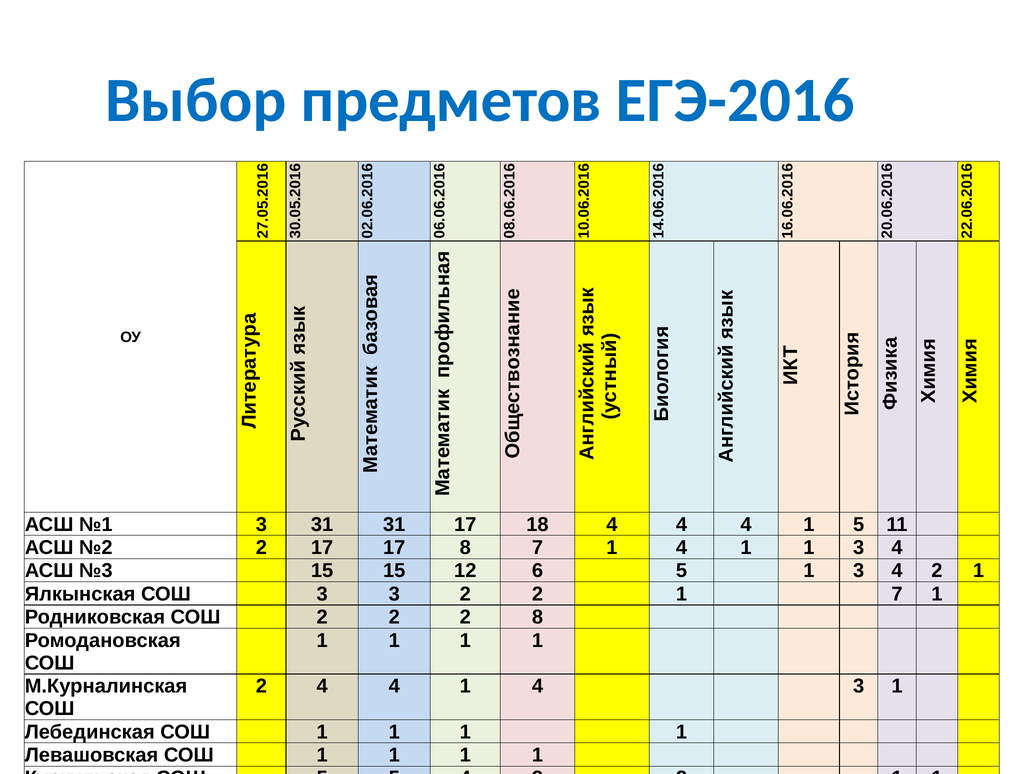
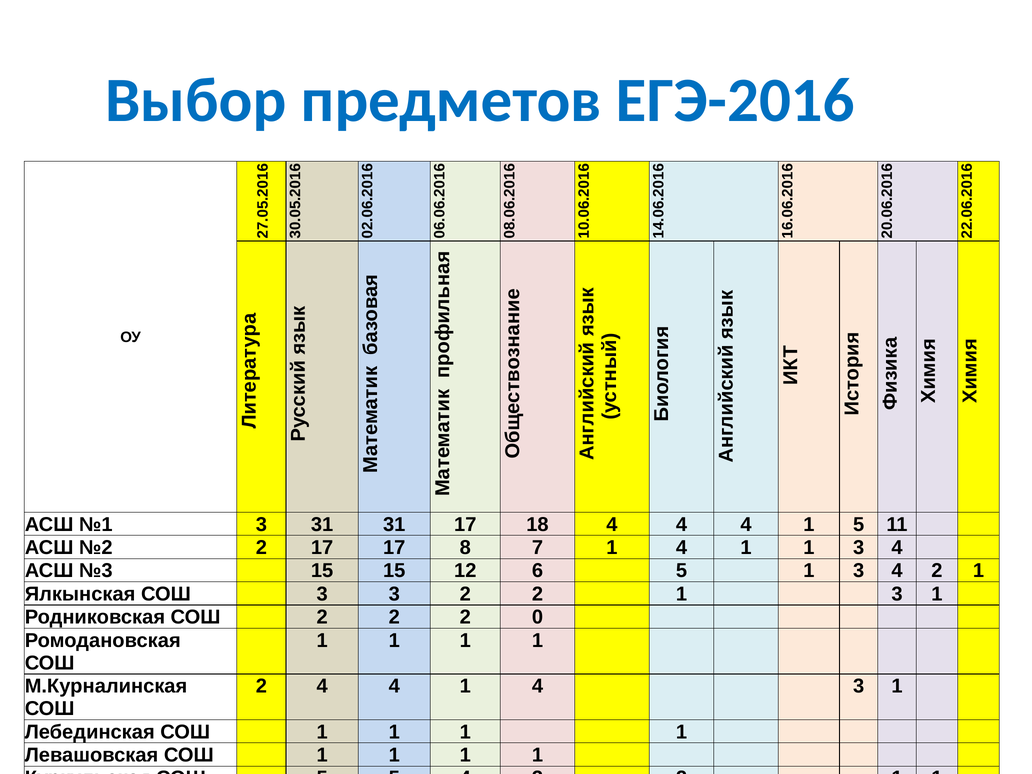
2 1 7: 7 -> 3
2 2 8: 8 -> 0
